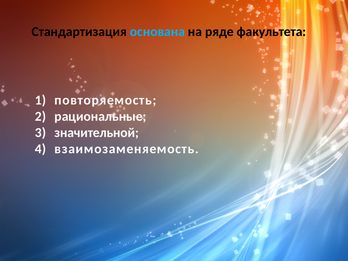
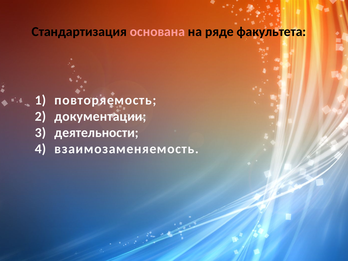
основана colour: light blue -> pink
рациональные: рациональные -> документации
значительной: значительной -> деятельности
